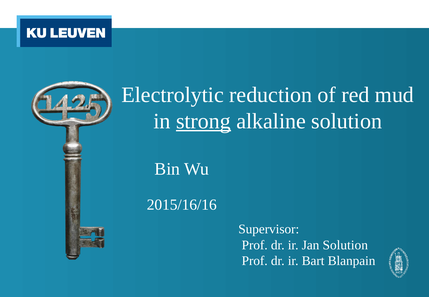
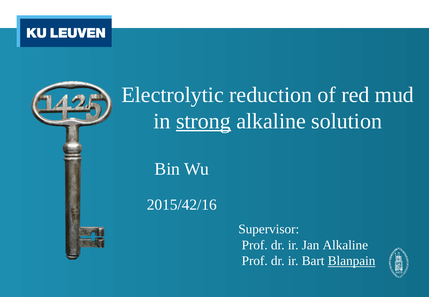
2015/16/16: 2015/16/16 -> 2015/42/16
Jan Solution: Solution -> Alkaline
Blanpain underline: none -> present
